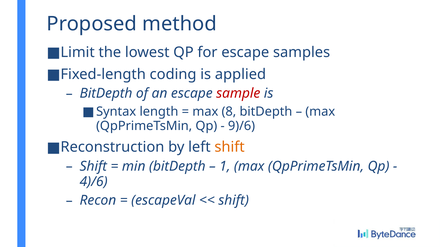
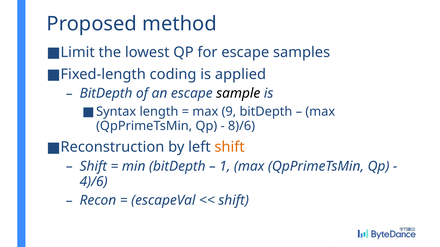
sample colour: red -> black
8: 8 -> 9
9)/6: 9)/6 -> 8)/6
